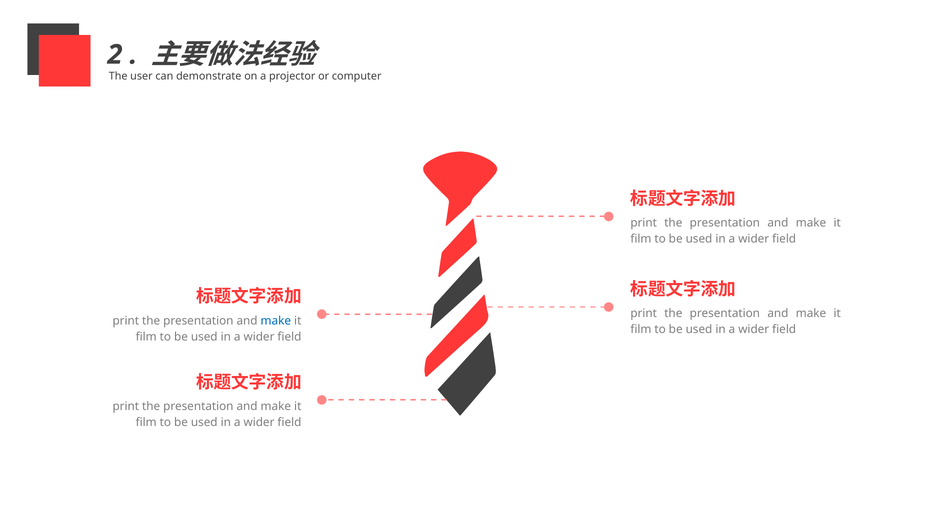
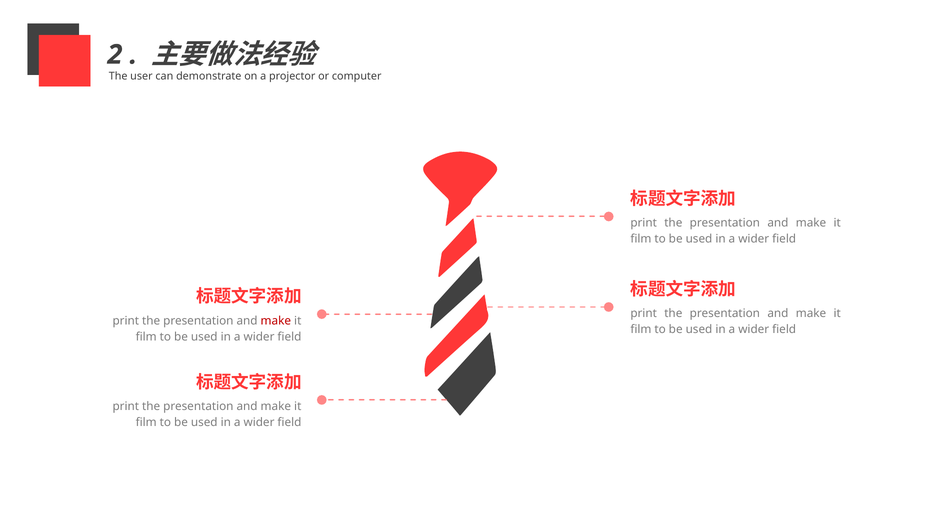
make at (276, 321) colour: blue -> red
